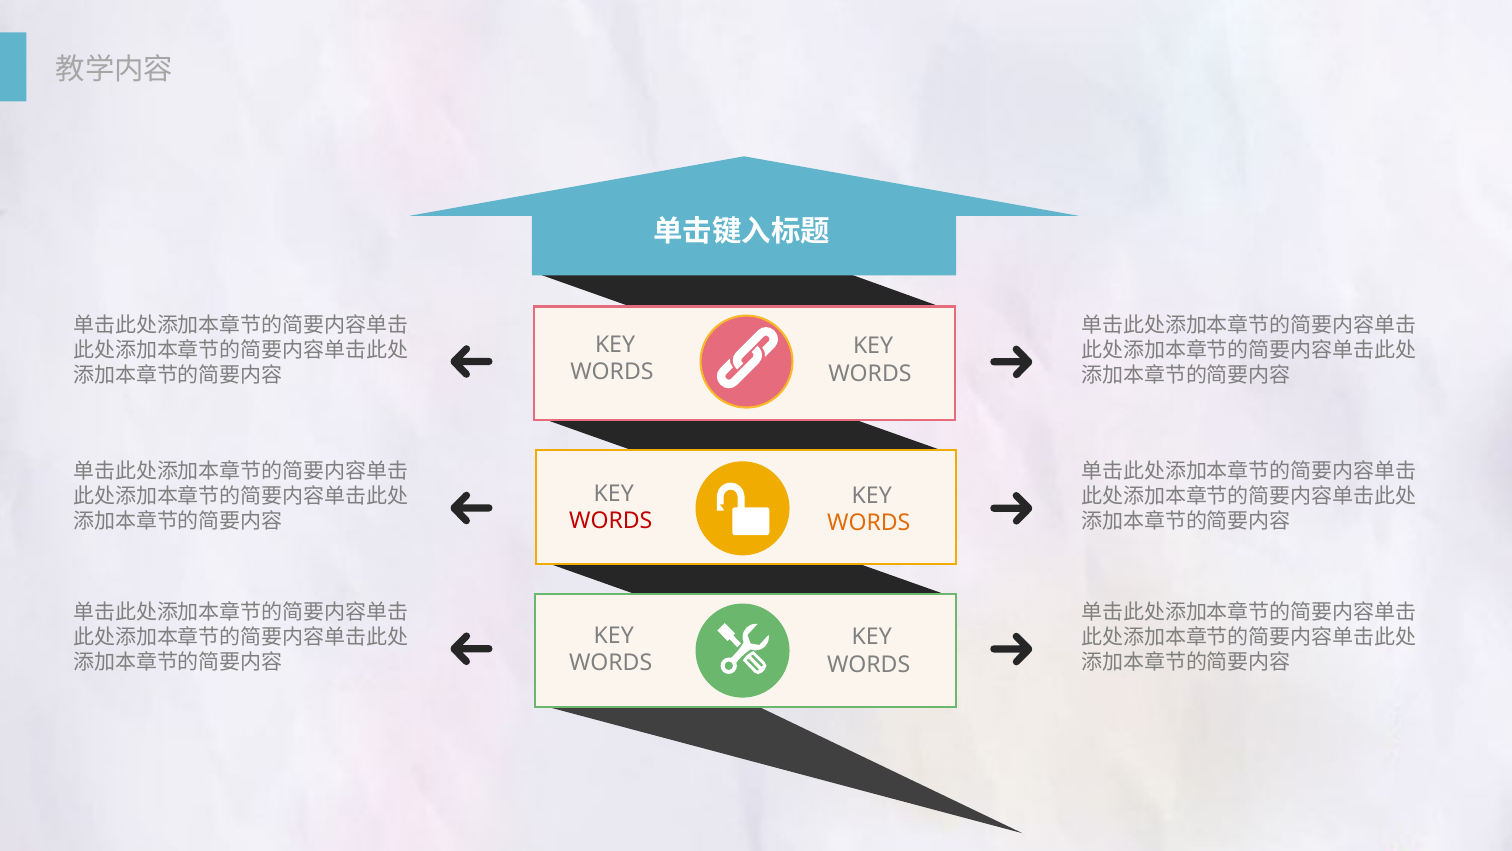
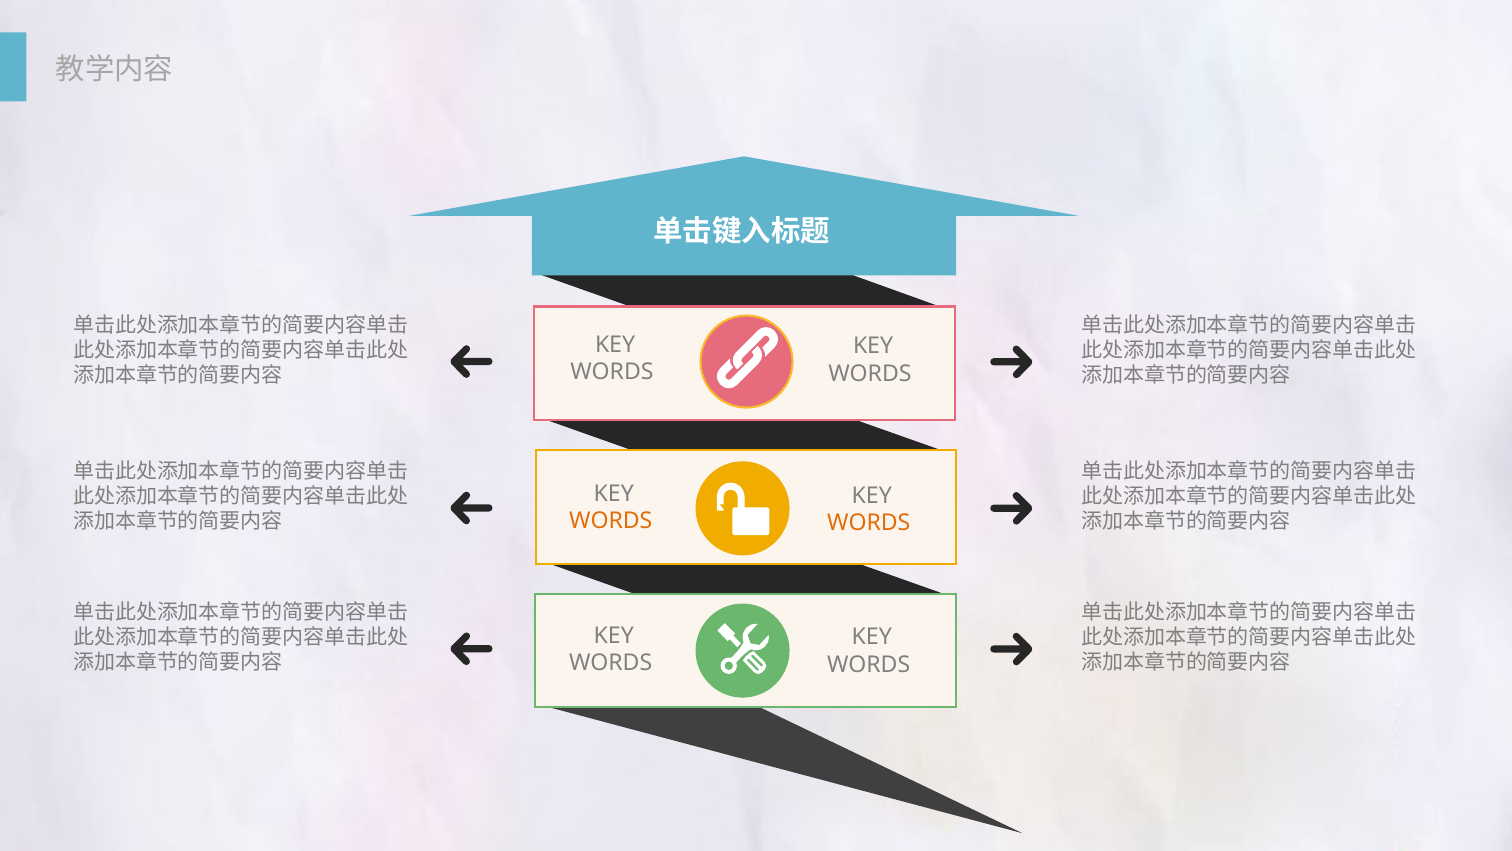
WORDS at (611, 521) colour: red -> orange
